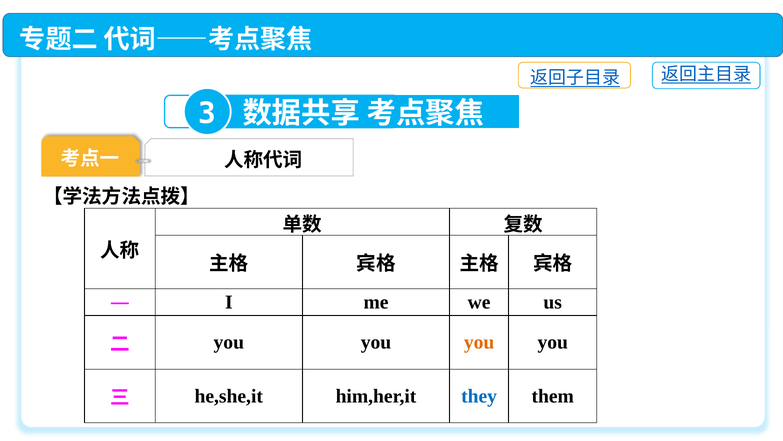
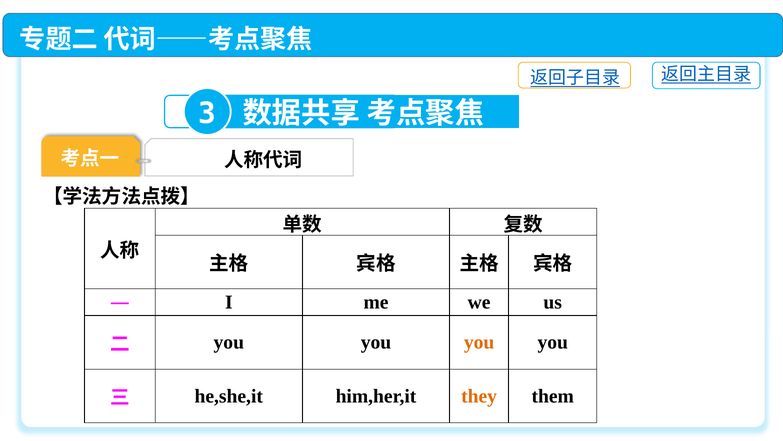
they colour: blue -> orange
